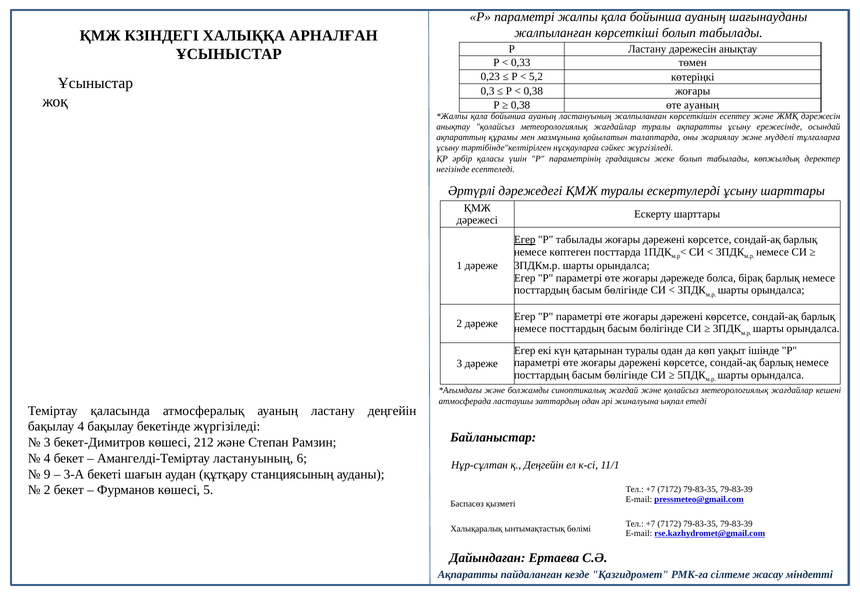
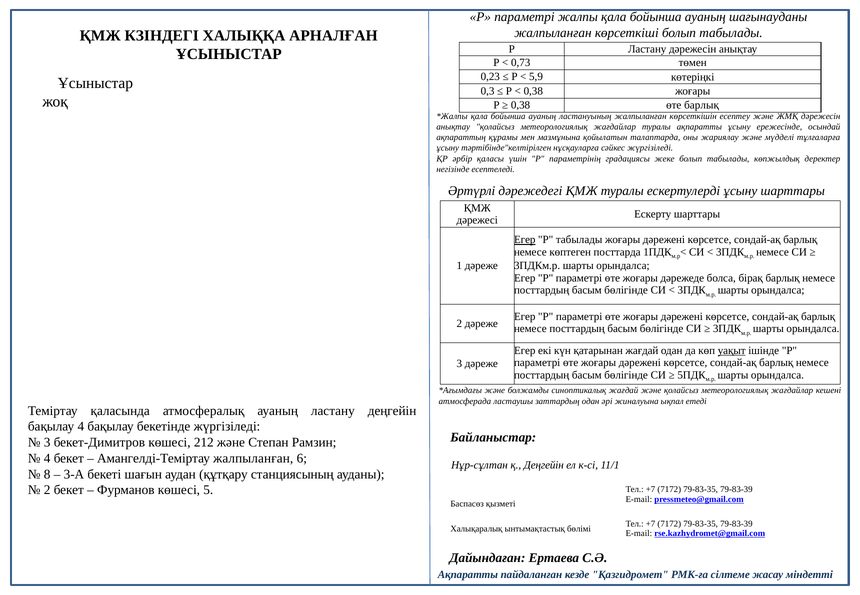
0,33: 0,33 -> 0,73
5,2: 5,2 -> 5,9
өте ауаның: ауаның -> барлық
қатарынан туралы: туралы -> жағдай
уақыт underline: none -> present
Амангелді-Теміртау ластануының: ластануының -> жалпыланған
9: 9 -> 8
